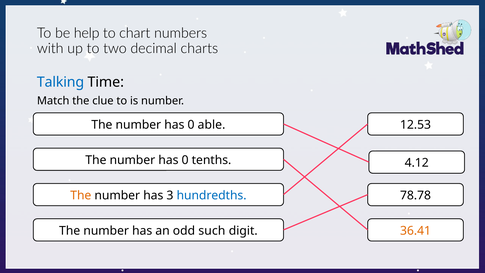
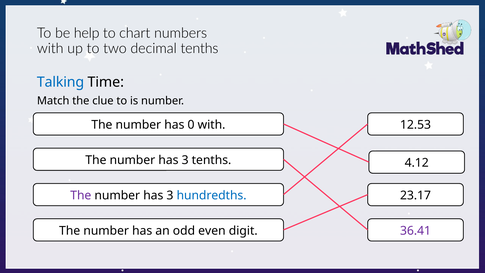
decimal charts: charts -> tenths
0 able: able -> with
0 at (185, 160): 0 -> 3
The at (81, 195) colour: orange -> purple
78.78: 78.78 -> 23.17
such: such -> even
36.41 colour: orange -> purple
